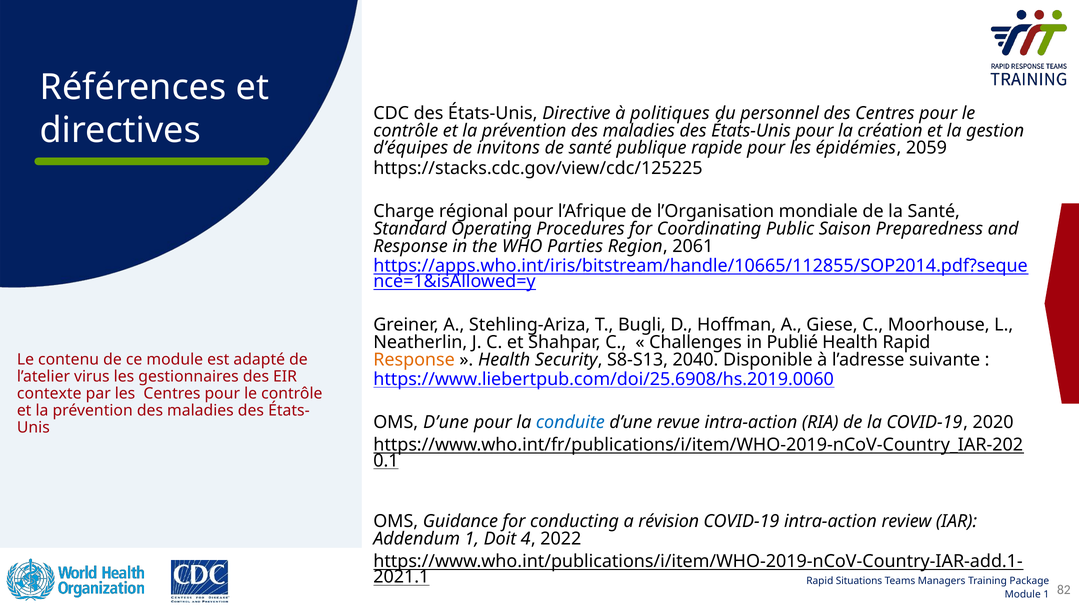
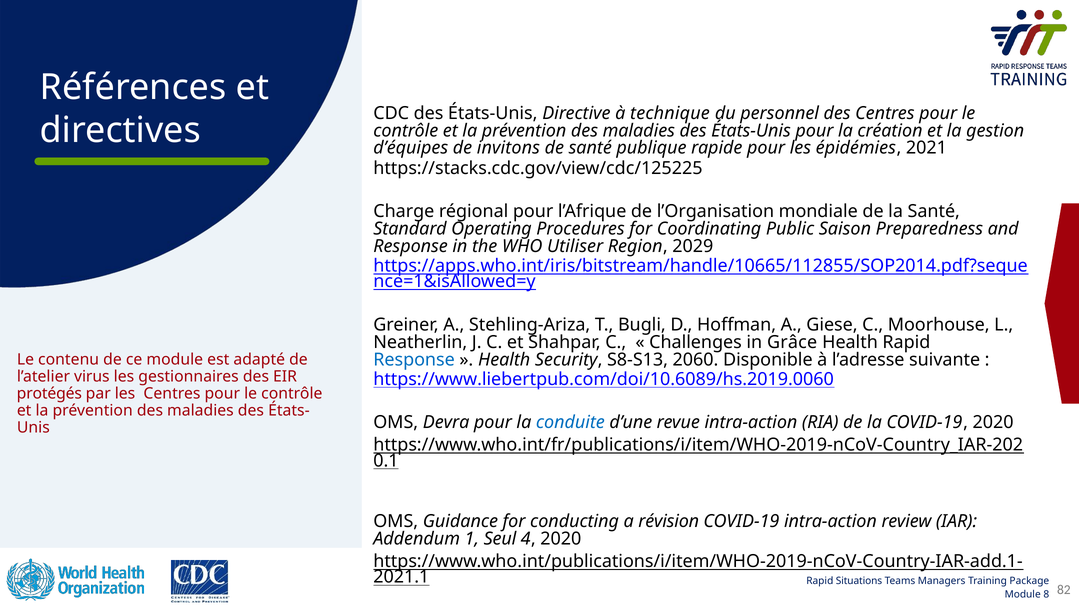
politiques: politiques -> technique
2059: 2059 -> 2021
Parties: Parties -> Utiliser
2061: 2061 -> 2029
Publié: Publié -> Grâce
Response at (414, 360) colour: orange -> blue
2040: 2040 -> 2060
https://www.liebertpub.com/doi/25.6908/hs.2019.0060: https://www.liebertpub.com/doi/25.6908/hs.2019.0060 -> https://www.liebertpub.com/doi/10.6089/hs.2019.0060
contexte: contexte -> protégés
Dʼune: Dʼune -> Devra
Doit: Doit -> Seul
4 2022: 2022 -> 2020
Module 1: 1 -> 8
